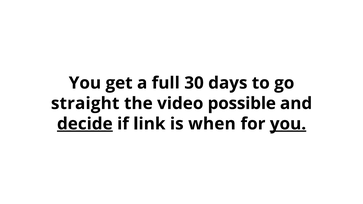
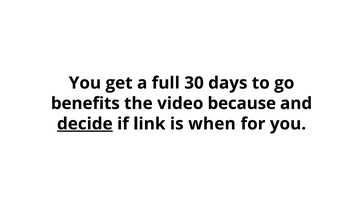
straight: straight -> benefits
possible: possible -> because
you at (288, 124) underline: present -> none
